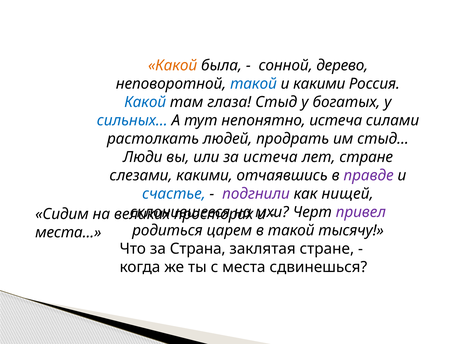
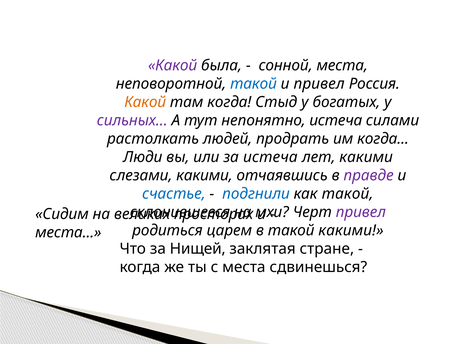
Какой at (173, 65) colour: orange -> purple
сонной дерево: дерево -> места
и какими: какими -> привел
Какой at (145, 102) colour: blue -> orange
там глаза: глаза -> когда
сильных colour: blue -> purple
им стыд: стыд -> когда
лет стране: стране -> какими
подгнили colour: purple -> blue
как нищей: нищей -> такой
такой тысячу: тысячу -> какими
Страна: Страна -> Нищей
